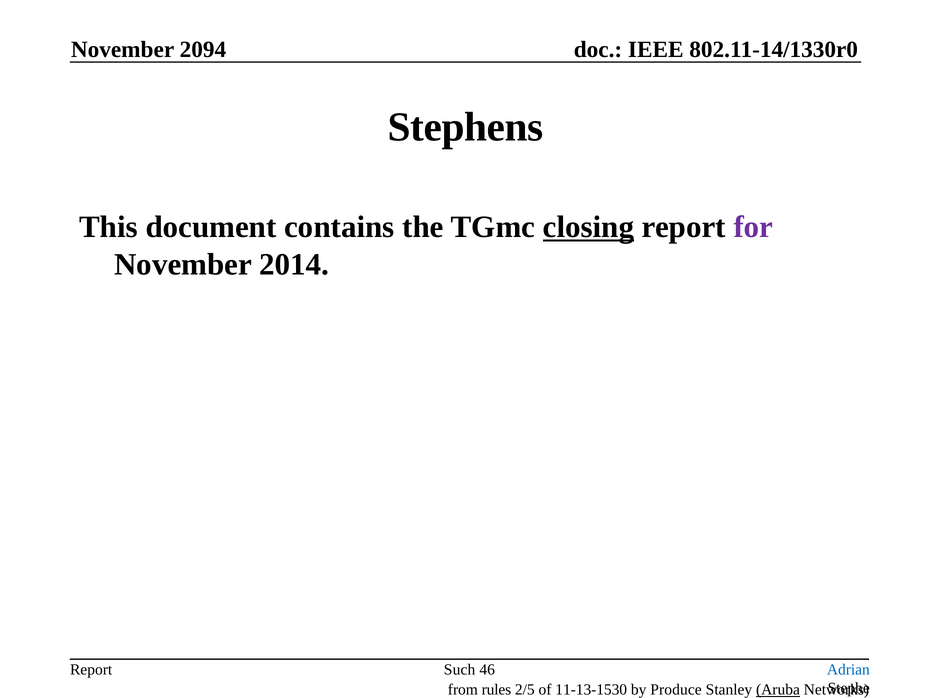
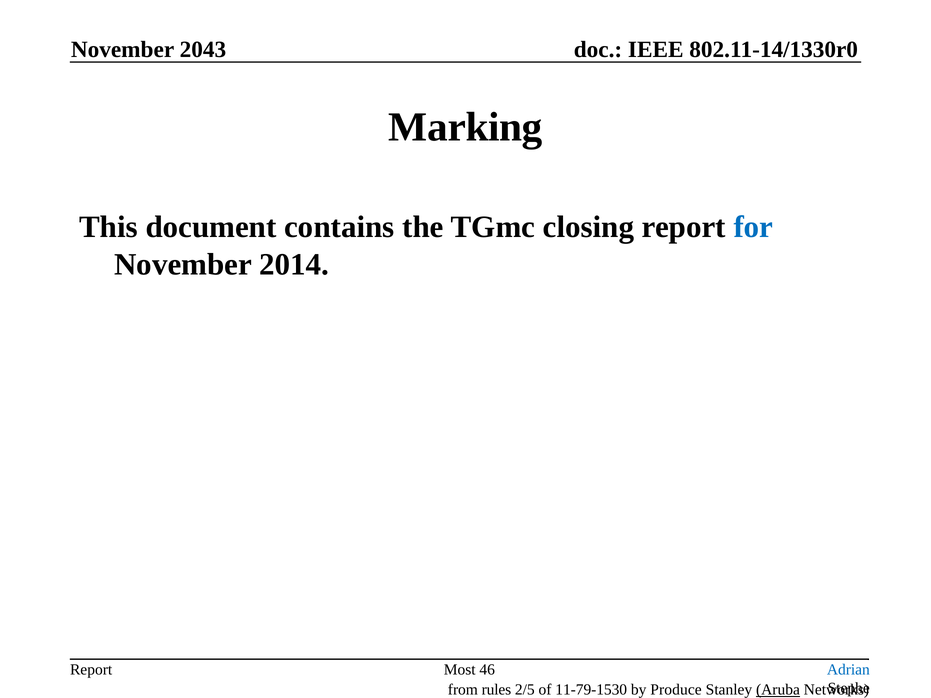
2094: 2094 -> 2043
Stephens: Stephens -> Marking
closing underline: present -> none
for colour: purple -> blue
Such: Such -> Most
11-13-1530: 11-13-1530 -> 11-79-1530
